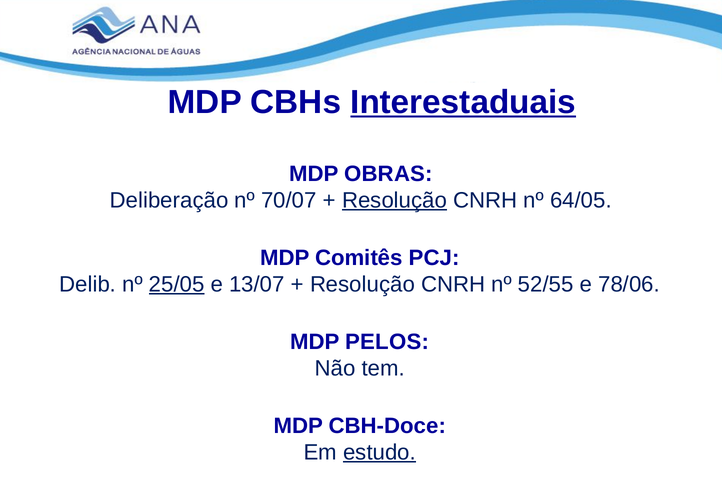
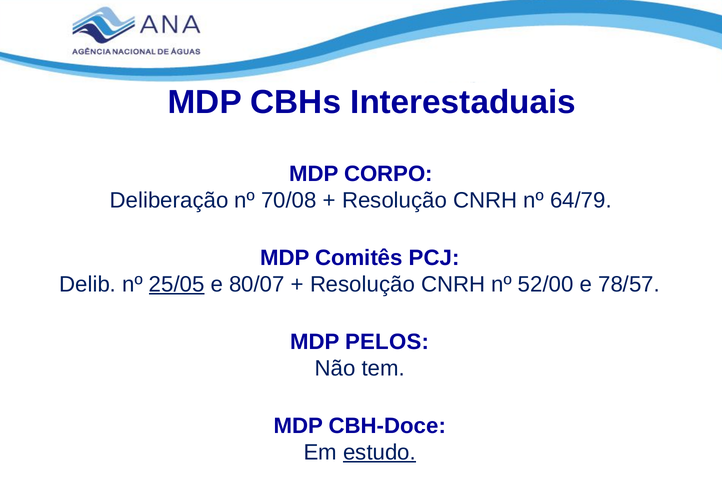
Interestaduais underline: present -> none
OBRAS: OBRAS -> CORPO
70/07: 70/07 -> 70/08
Resolução at (395, 200) underline: present -> none
64/05: 64/05 -> 64/79
13/07: 13/07 -> 80/07
52/55: 52/55 -> 52/00
78/06: 78/06 -> 78/57
